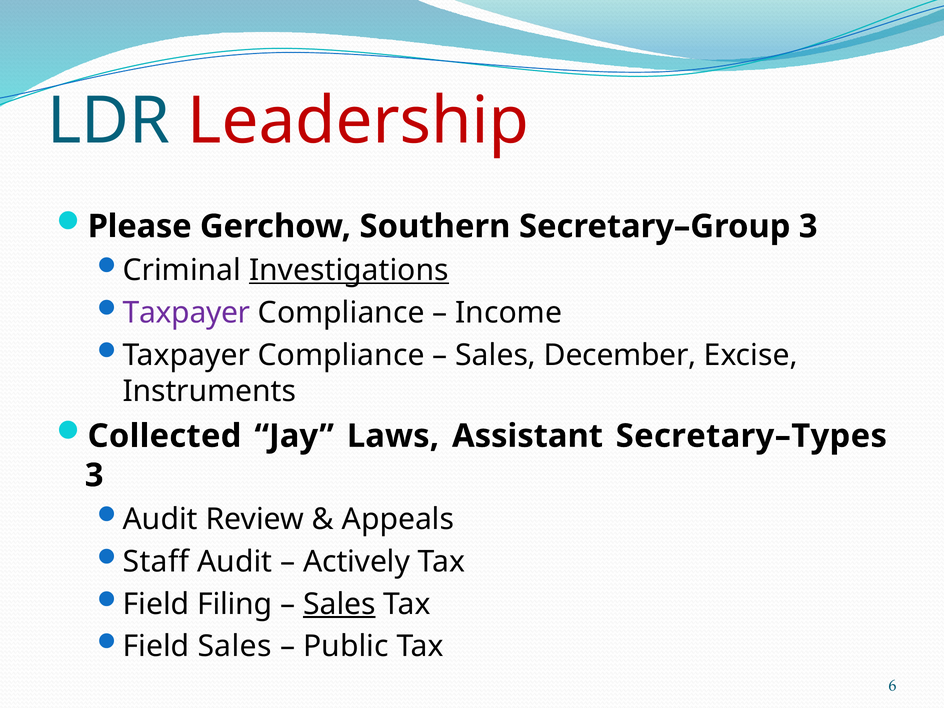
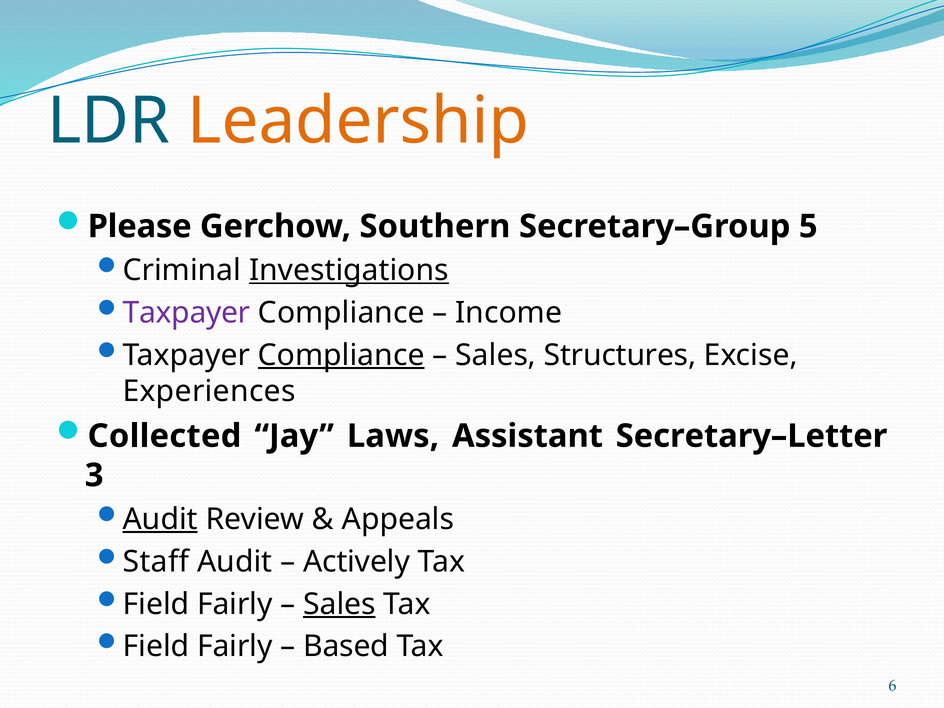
Leadership colour: red -> orange
Secretary–Group 3: 3 -> 5
Compliance at (341, 355) underline: none -> present
December: December -> Structures
Instruments: Instruments -> Experiences
Secretary–Types: Secretary–Types -> Secretary–Letter
Audit at (160, 519) underline: none -> present
Filing at (235, 604): Filing -> Fairly
Sales at (235, 647): Sales -> Fairly
Public: Public -> Based
